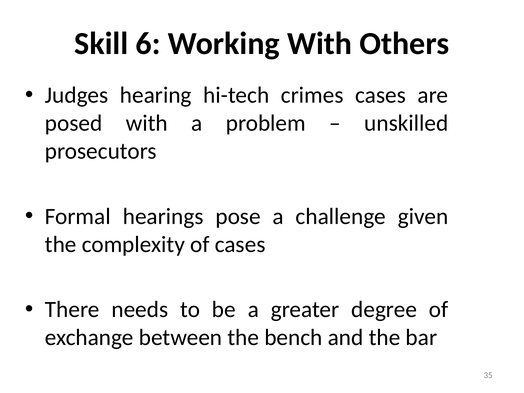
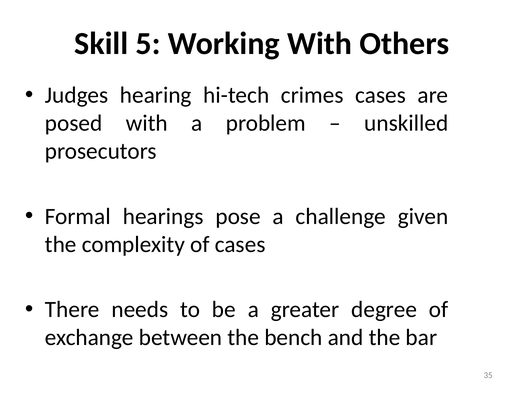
6: 6 -> 5
